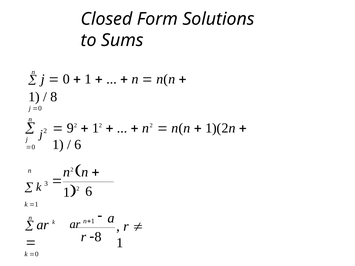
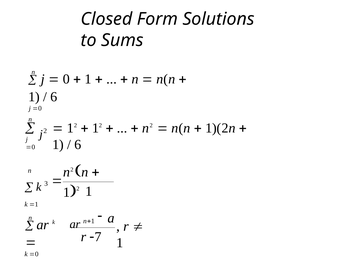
8 at (54, 97): 8 -> 6
9 at (70, 128): 9 -> 1
12 6: 6 -> 1
8 at (98, 237): 8 -> 7
